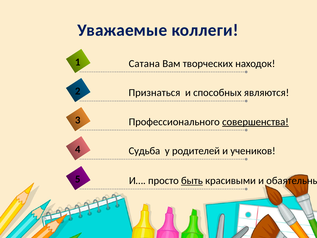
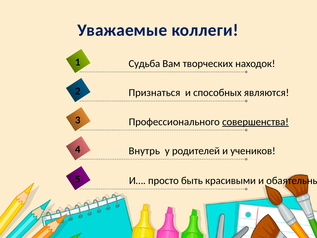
Сатана: Сатана -> Судьба
Судьба: Судьба -> Внутрь
быть underline: present -> none
